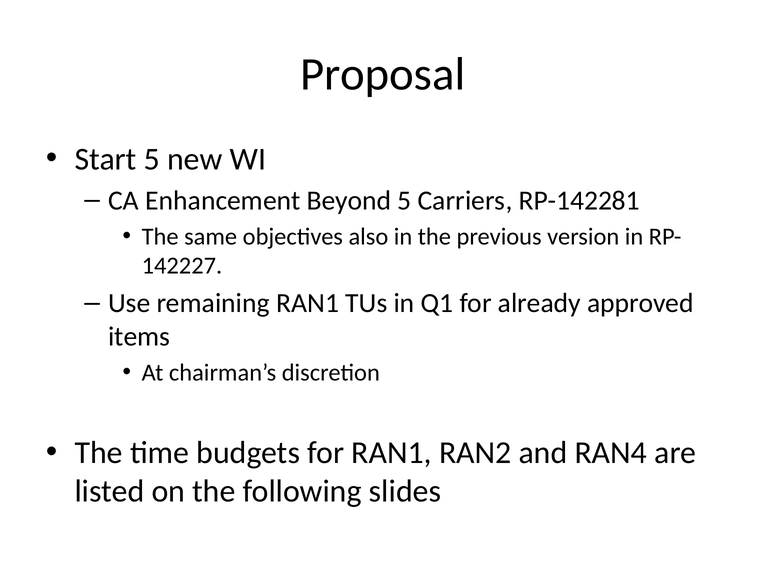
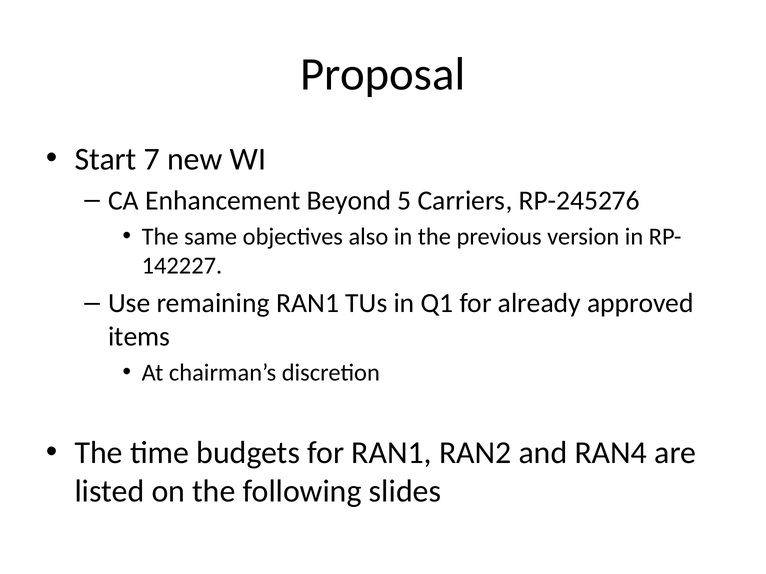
Start 5: 5 -> 7
RP-142281: RP-142281 -> RP-245276
